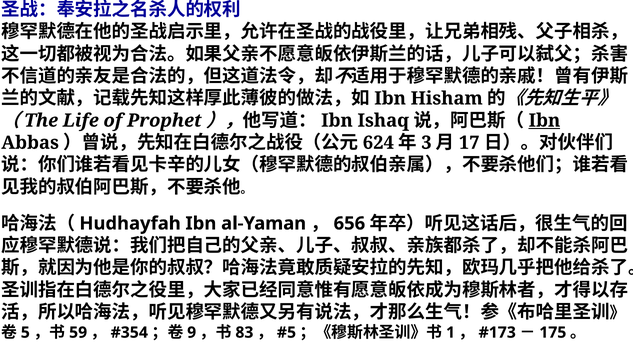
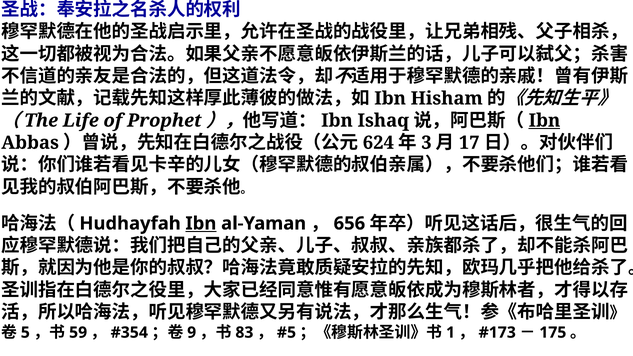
Ibn at (201, 223) underline: none -> present
